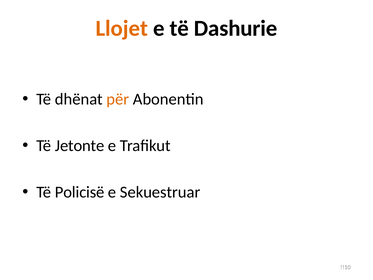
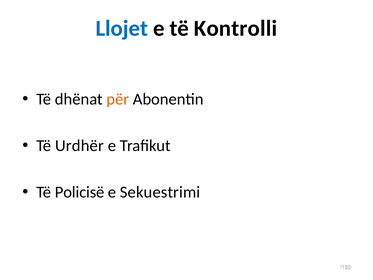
Llojet colour: orange -> blue
Dashurie: Dashurie -> Kontrolli
Jetonte: Jetonte -> Urdhër
Sekuestruar: Sekuestruar -> Sekuestrimi
